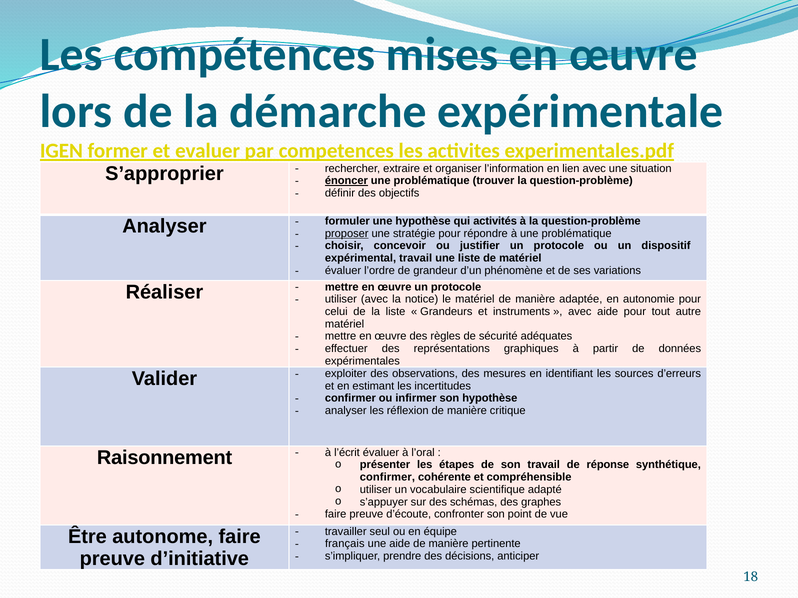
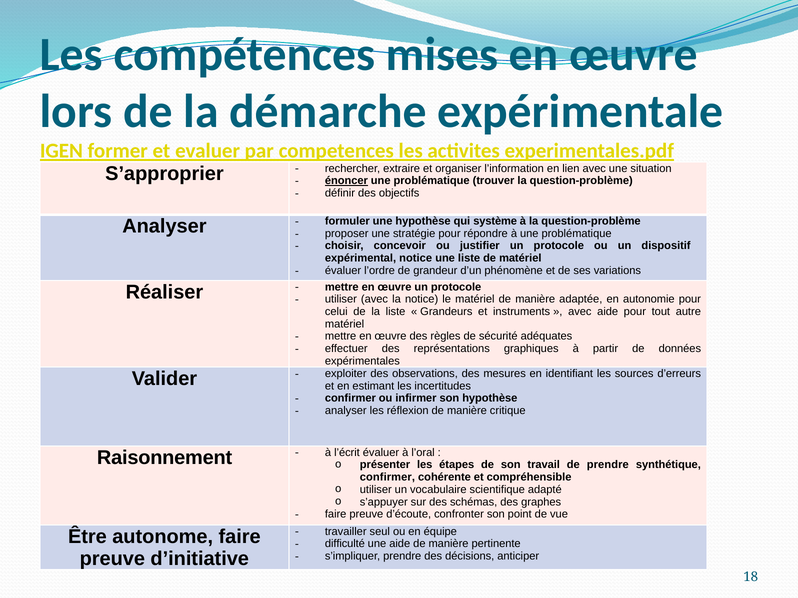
activités: activités -> système
proposer underline: present -> none
expérimental travail: travail -> notice
de réponse: réponse -> prendre
français: français -> difficulté
